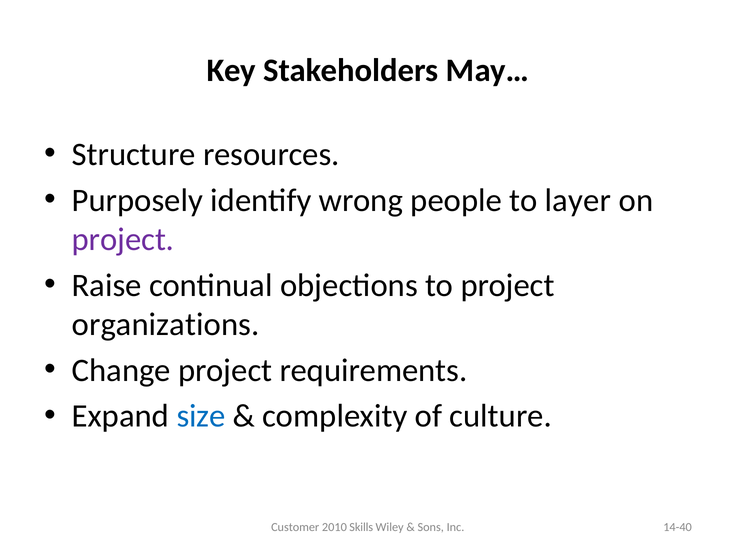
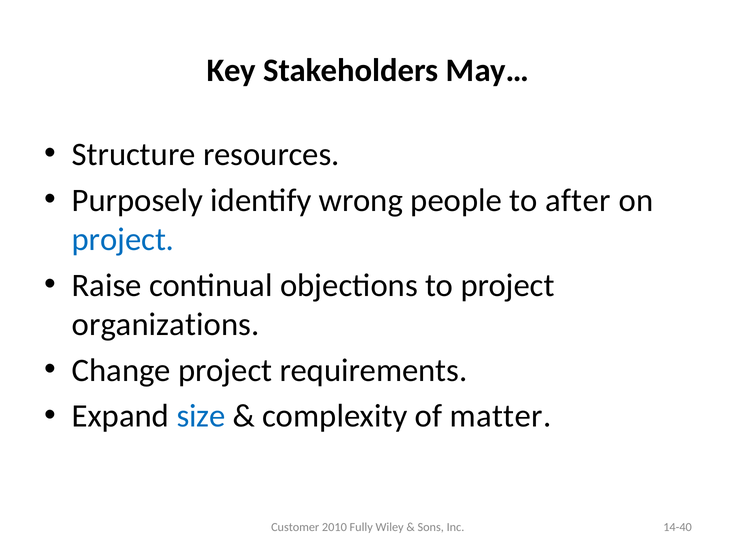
layer: layer -> after
project at (123, 239) colour: purple -> blue
culture: culture -> matter
Skills: Skills -> Fully
